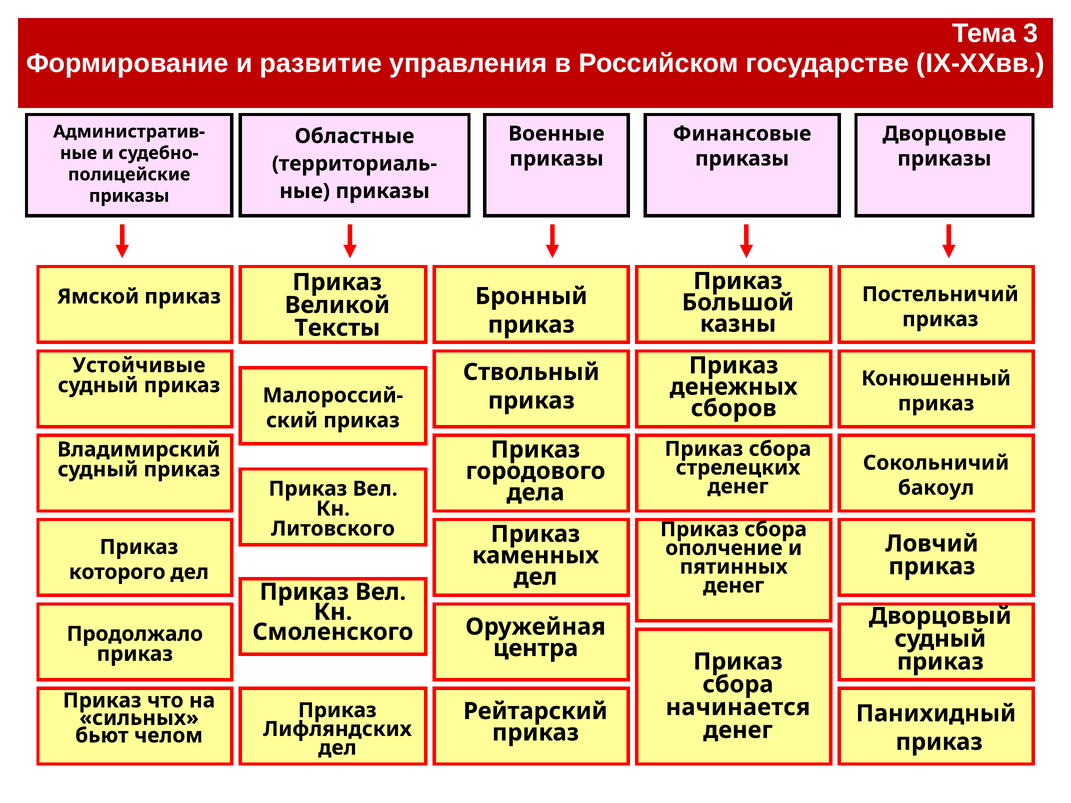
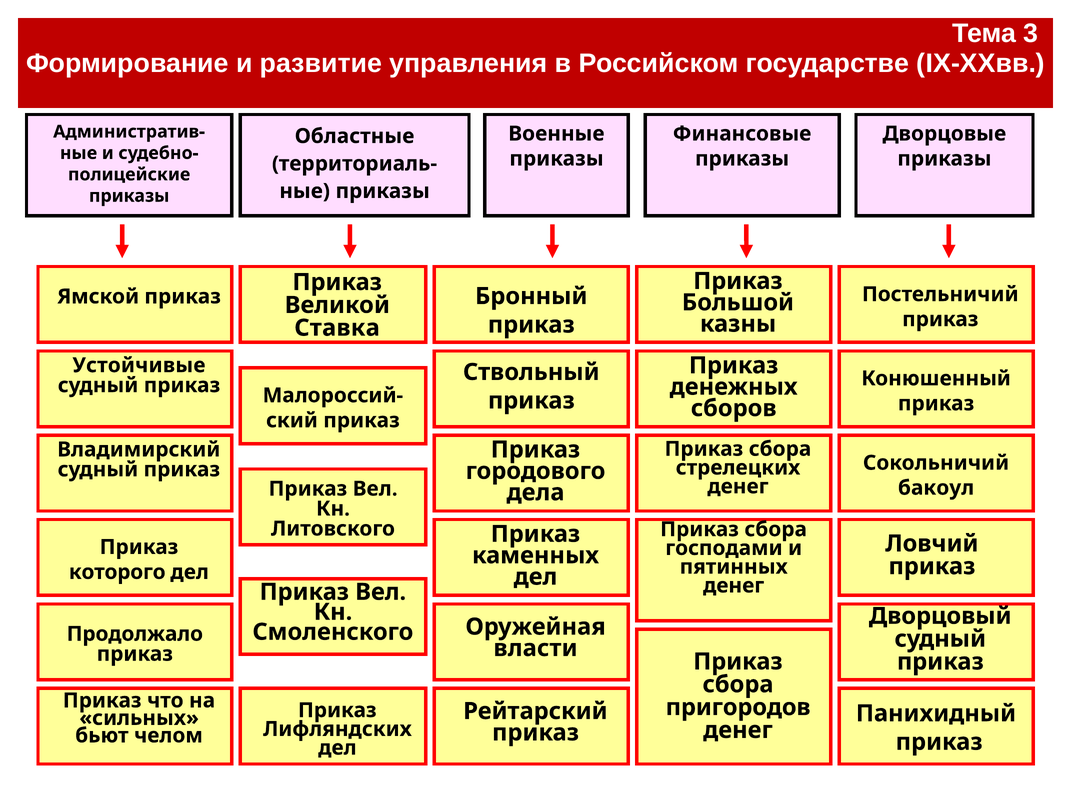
Тексты: Тексты -> Ставка
ополчение: ополчение -> господами
центра: центра -> власти
начинается: начинается -> пригородов
